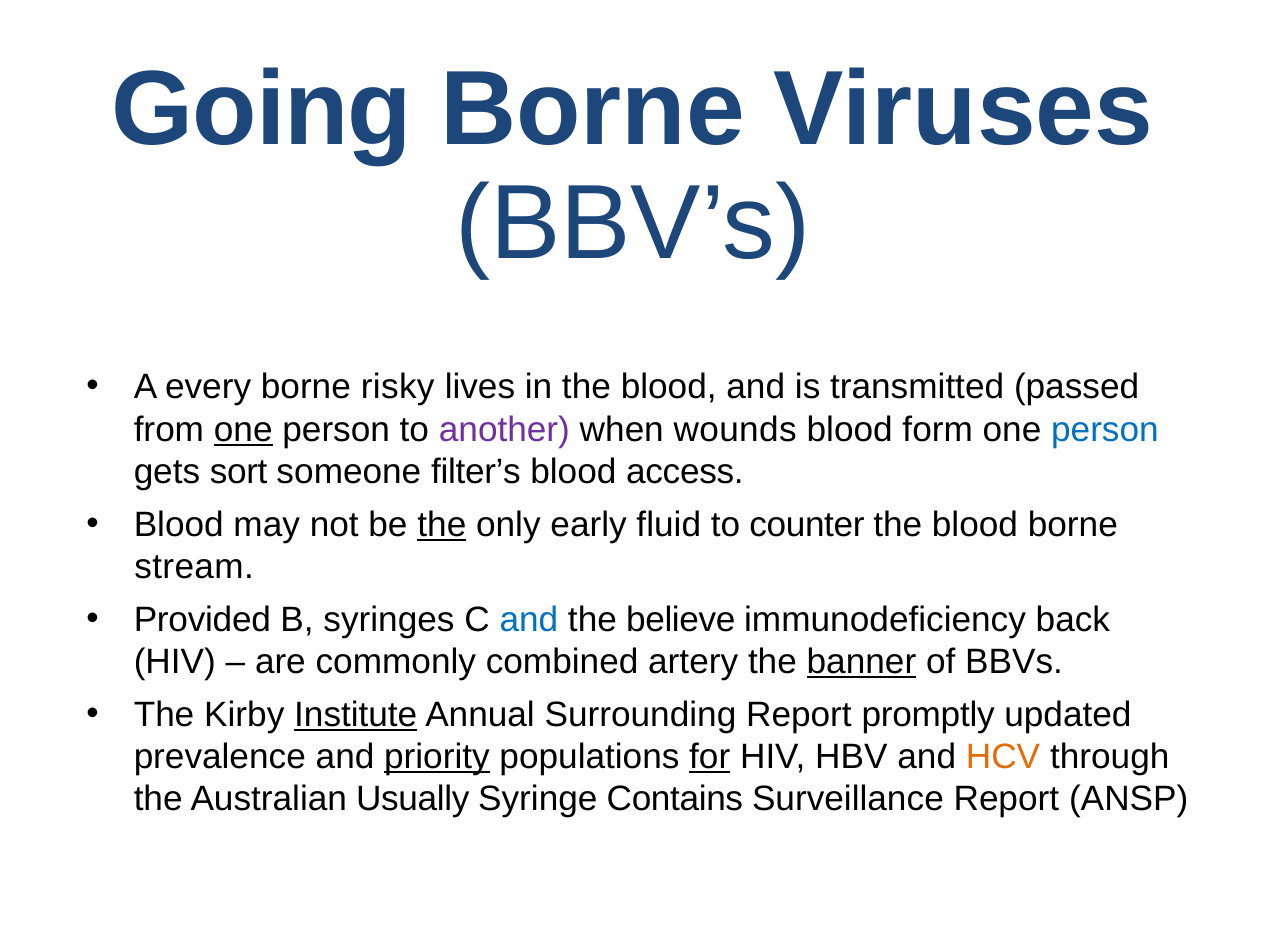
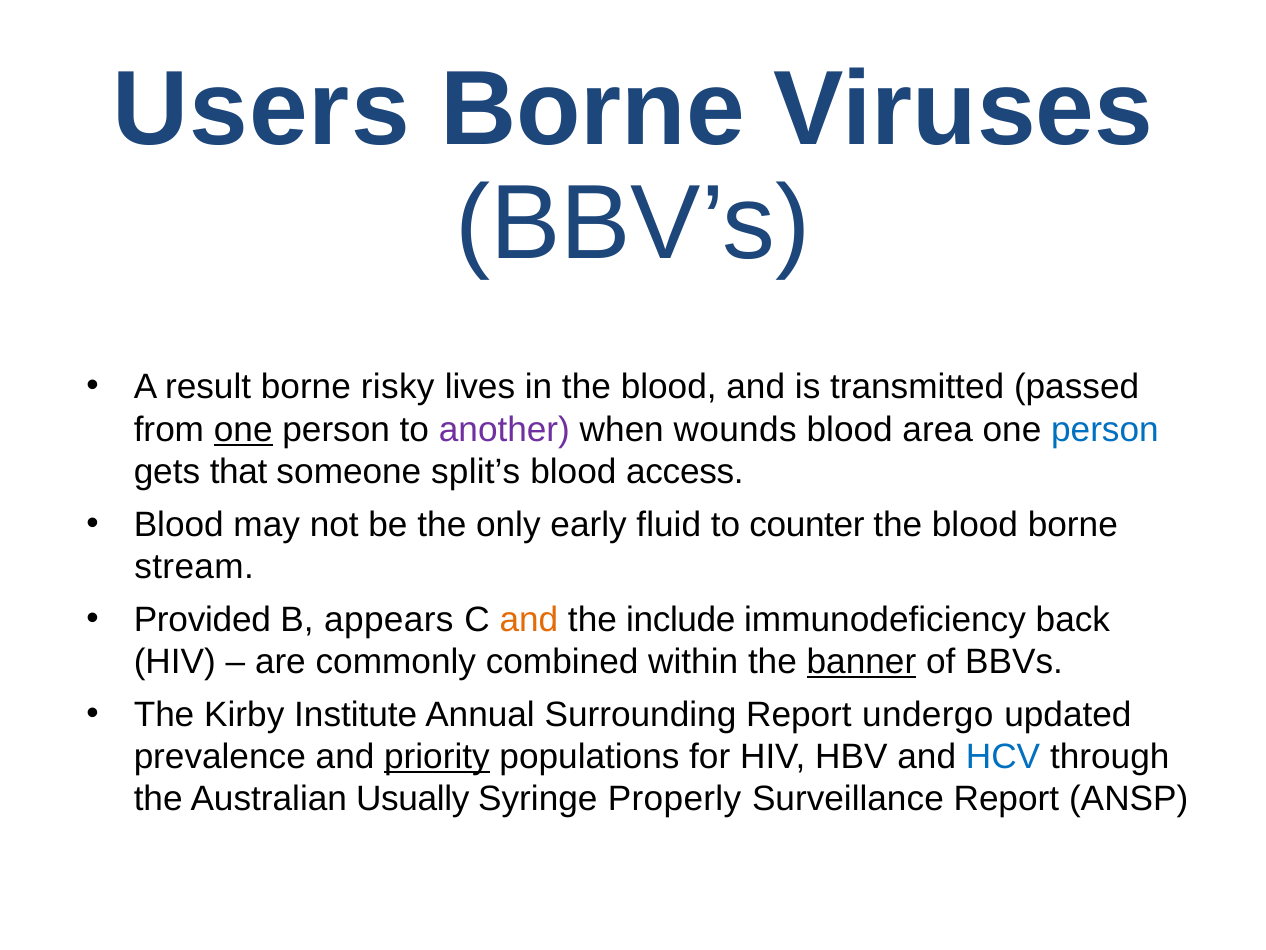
Going: Going -> Users
every: every -> result
form: form -> area
sort: sort -> that
filter’s: filter’s -> split’s
the at (442, 524) underline: present -> none
syringes: syringes -> appears
and at (529, 619) colour: blue -> orange
believe: believe -> include
artery: artery -> within
Institute underline: present -> none
promptly: promptly -> undergo
for underline: present -> none
HCV colour: orange -> blue
Contains: Contains -> Properly
